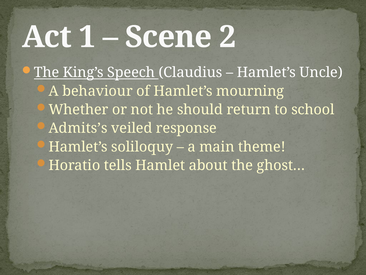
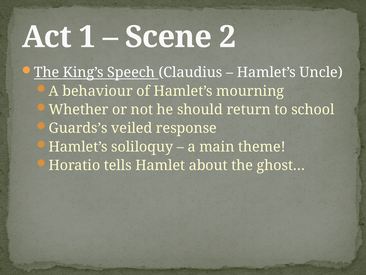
Admits’s: Admits’s -> Guards’s
